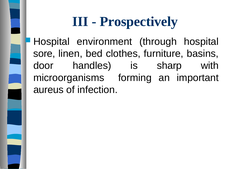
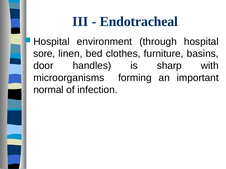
Prospectively: Prospectively -> Endotracheal
aureus: aureus -> normal
